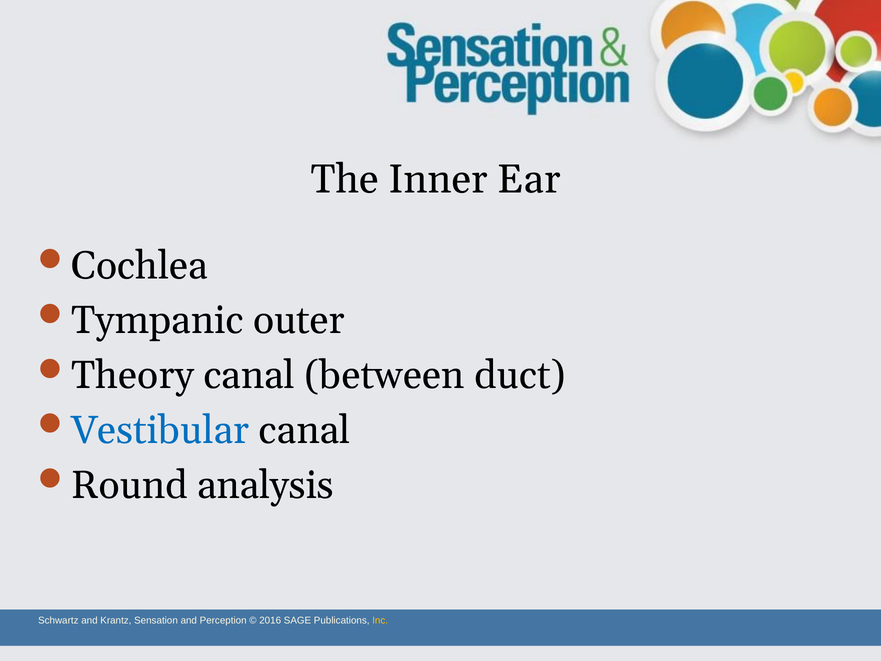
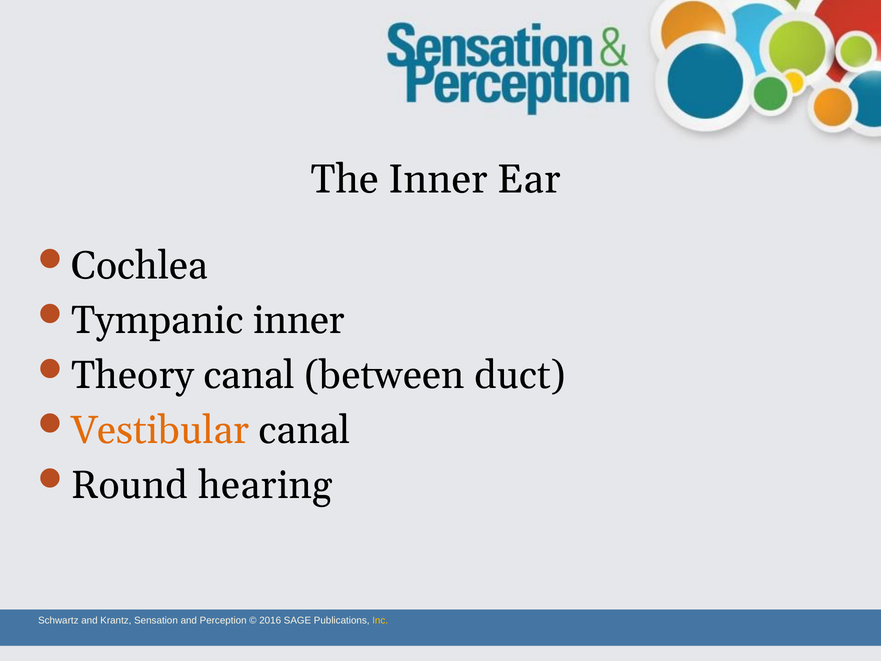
Tympanic outer: outer -> inner
Vestibular colour: blue -> orange
analysis: analysis -> hearing
